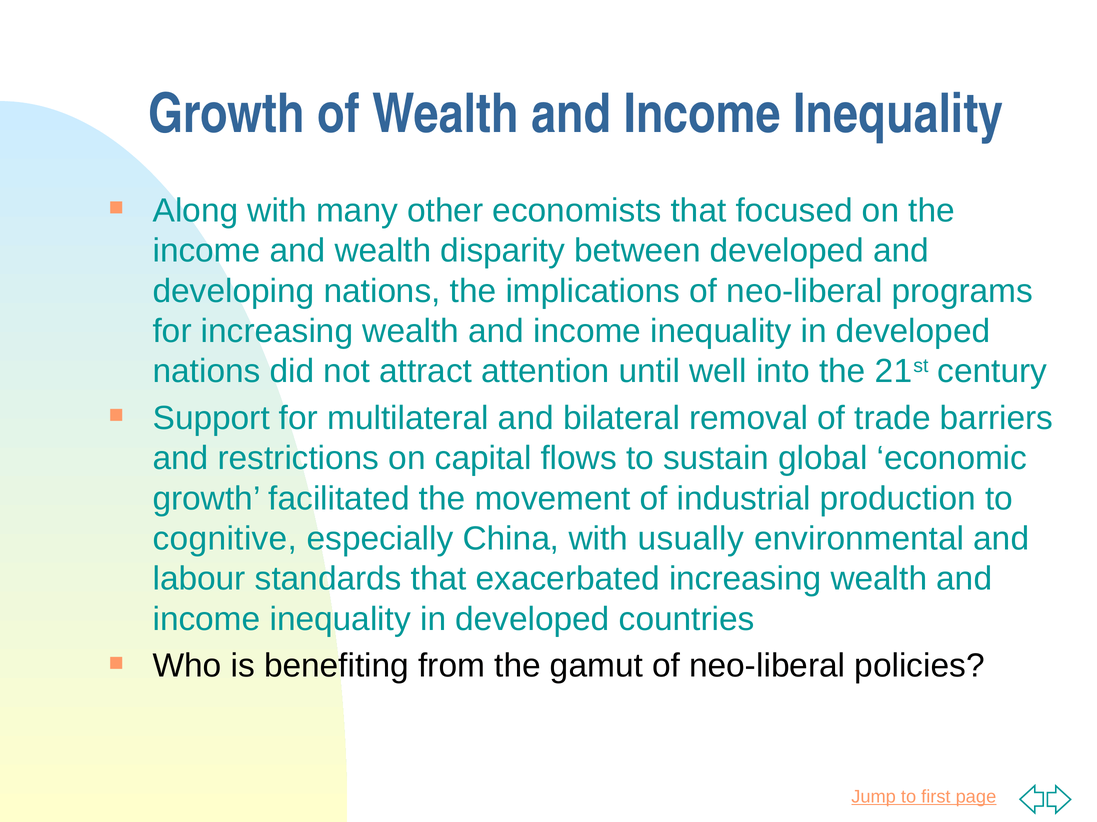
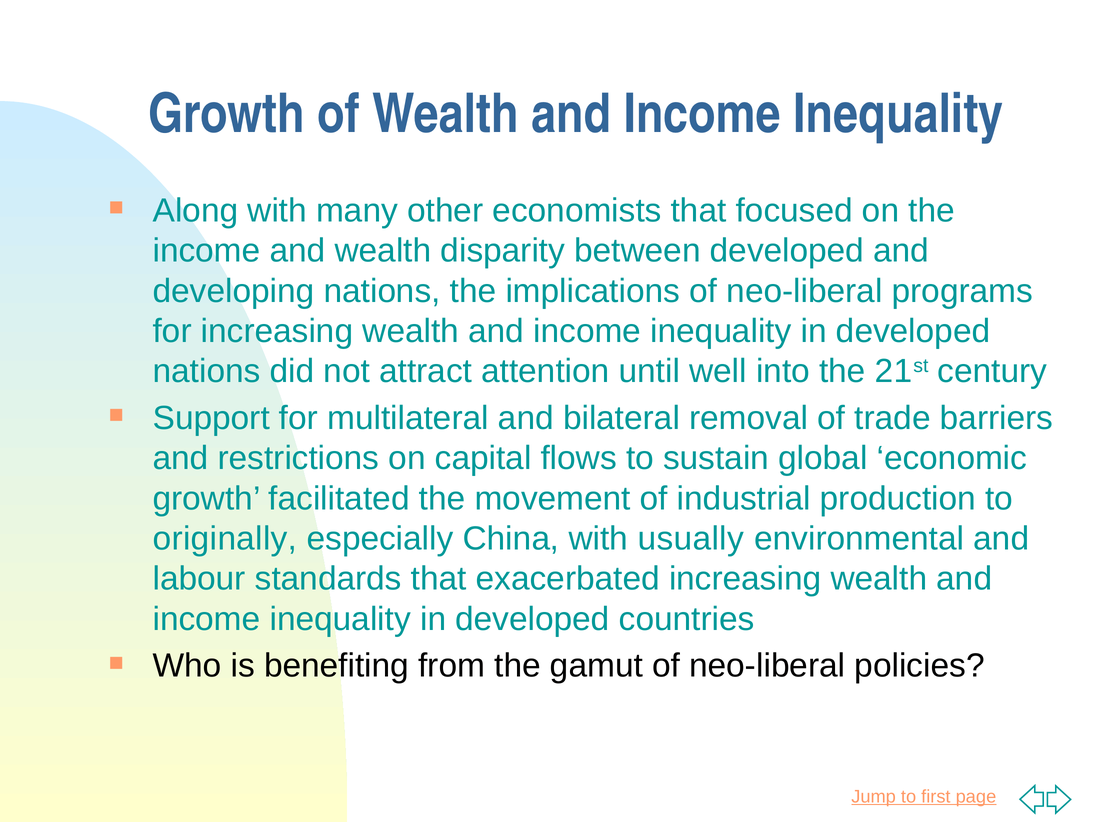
cognitive: cognitive -> originally
